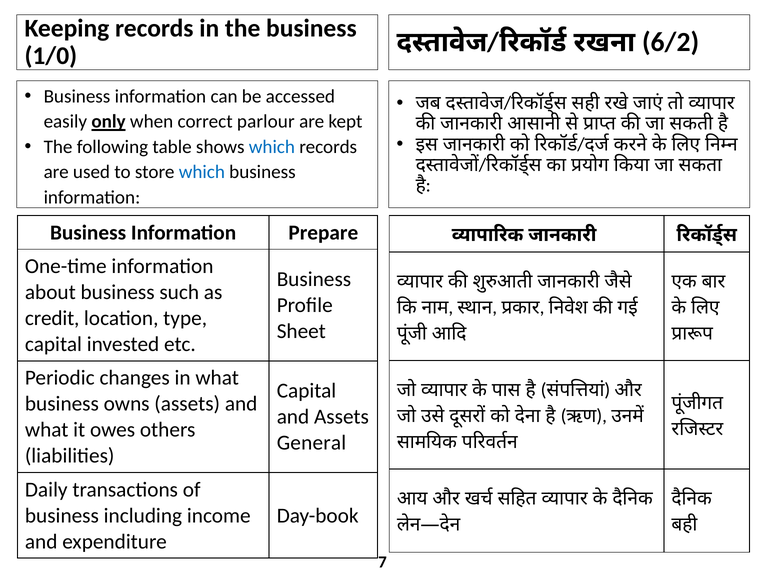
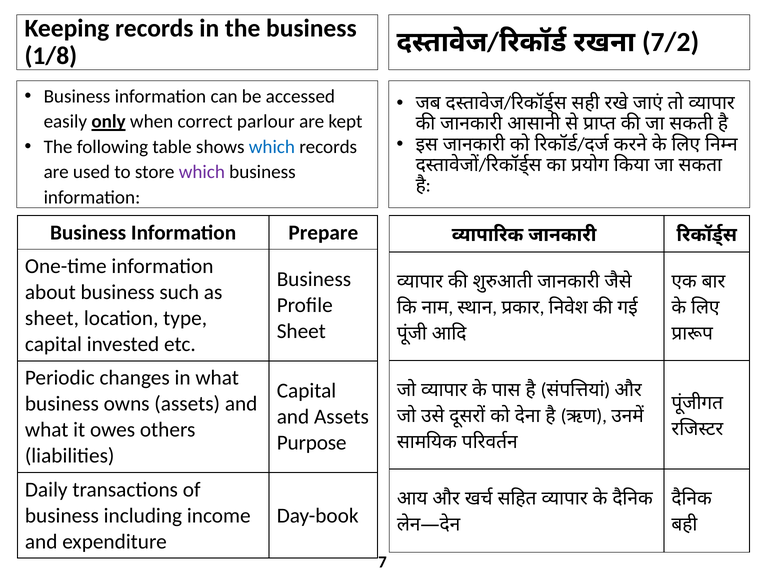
6/2: 6/2 -> 7/2
1/0: 1/0 -> 1/8
which at (202, 172) colour: blue -> purple
credit at (52, 319): credit -> sheet
General: General -> Purpose
